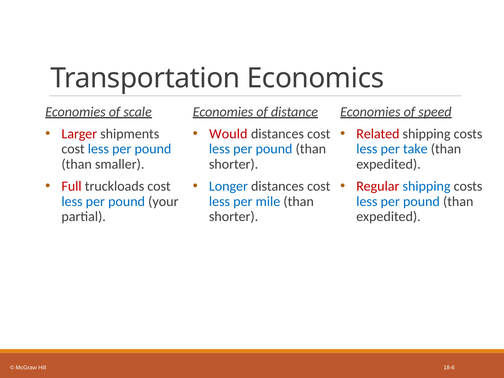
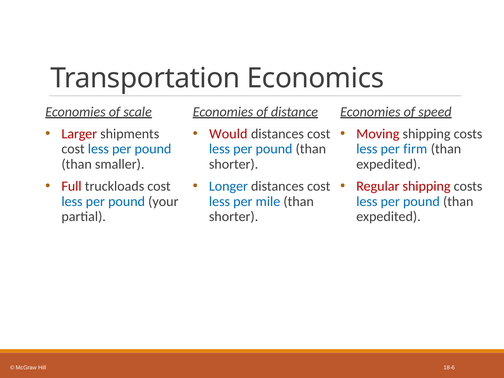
Related: Related -> Moving
take: take -> firm
shipping at (427, 186) colour: blue -> red
